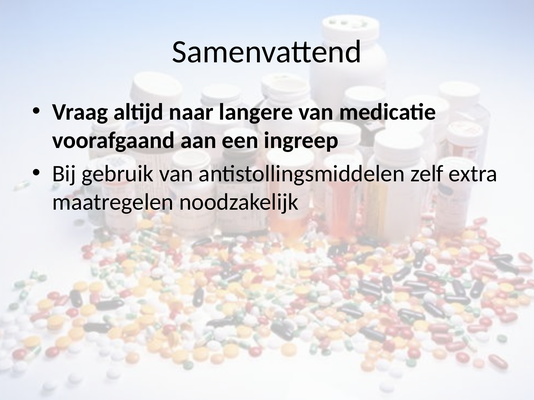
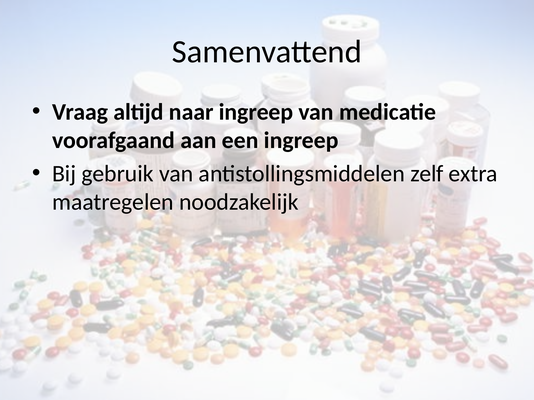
naar langere: langere -> ingreep
